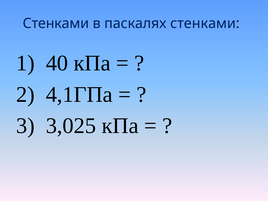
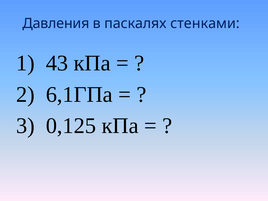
Стенками at (56, 23): Стенками -> Давления
40: 40 -> 43
4,1ГПа: 4,1ГПа -> 6,1ГПа
3,025: 3,025 -> 0,125
